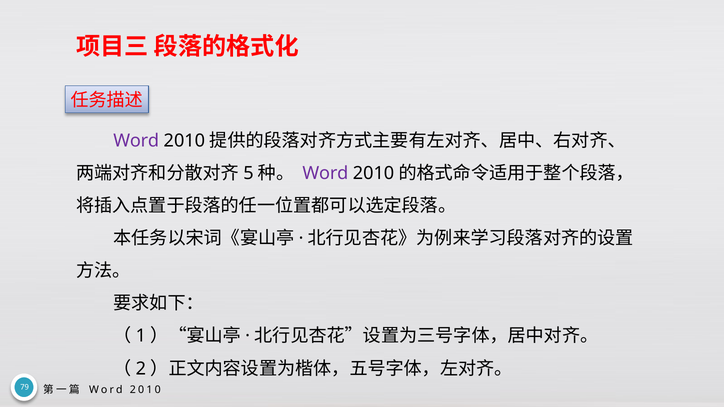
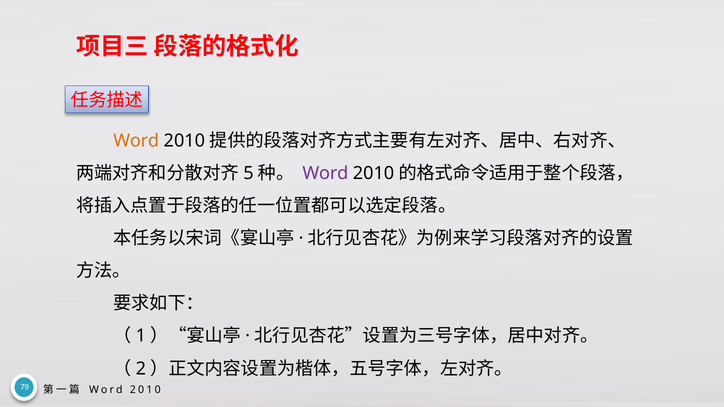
Word at (136, 141) colour: purple -> orange
